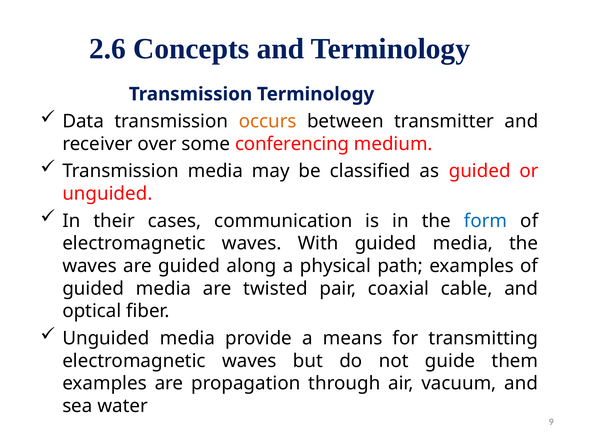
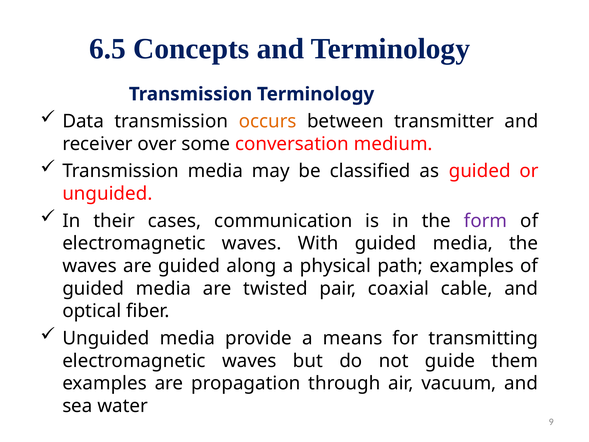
2.6: 2.6 -> 6.5
conferencing: conferencing -> conversation
form colour: blue -> purple
